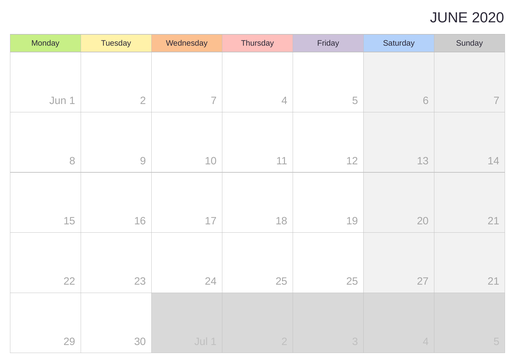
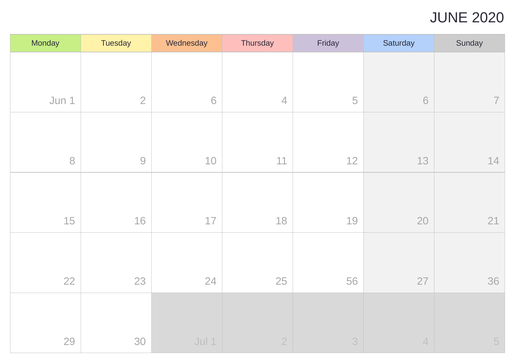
2 7: 7 -> 6
25 25: 25 -> 56
27 21: 21 -> 36
